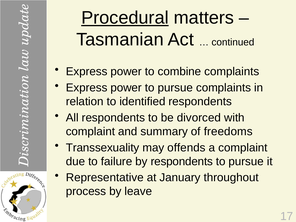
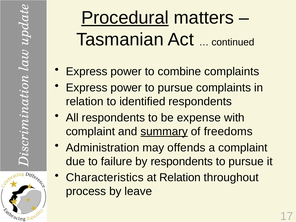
divorced: divorced -> expense
summary underline: none -> present
Transsexuality: Transsexuality -> Administration
Representative: Representative -> Characteristics
at January: January -> Relation
